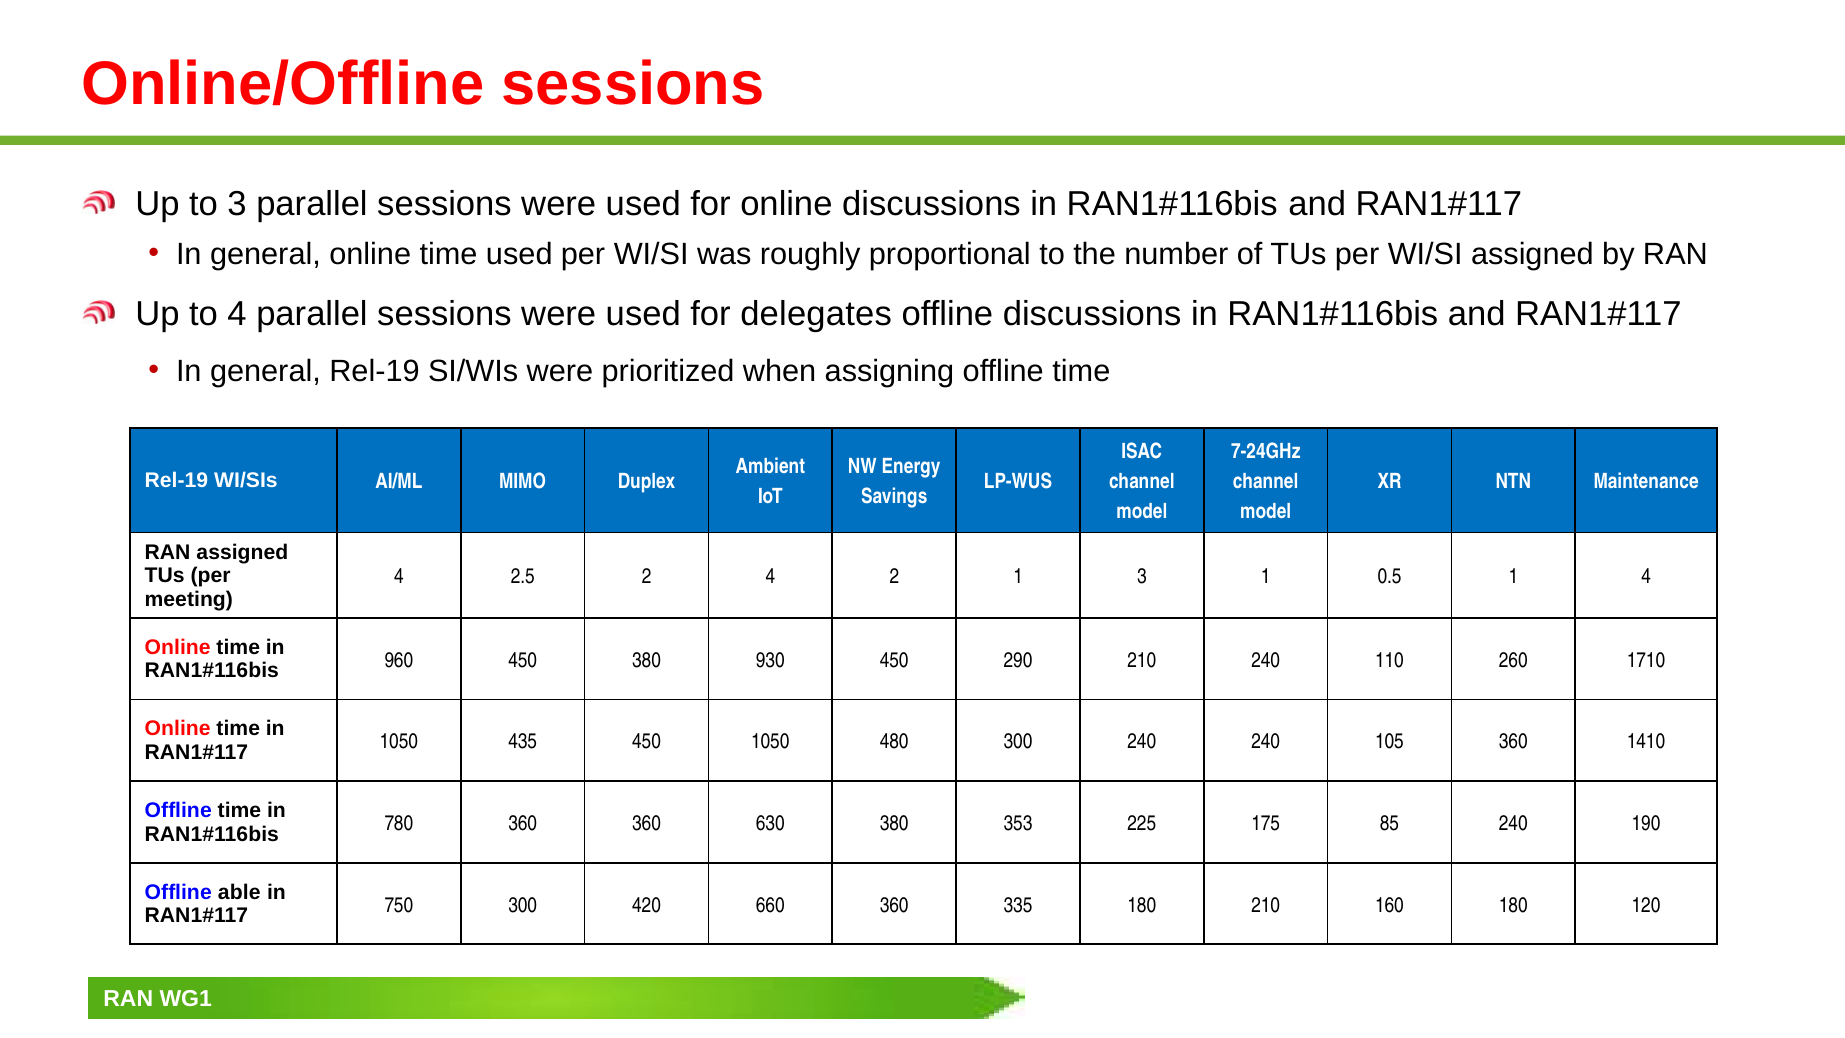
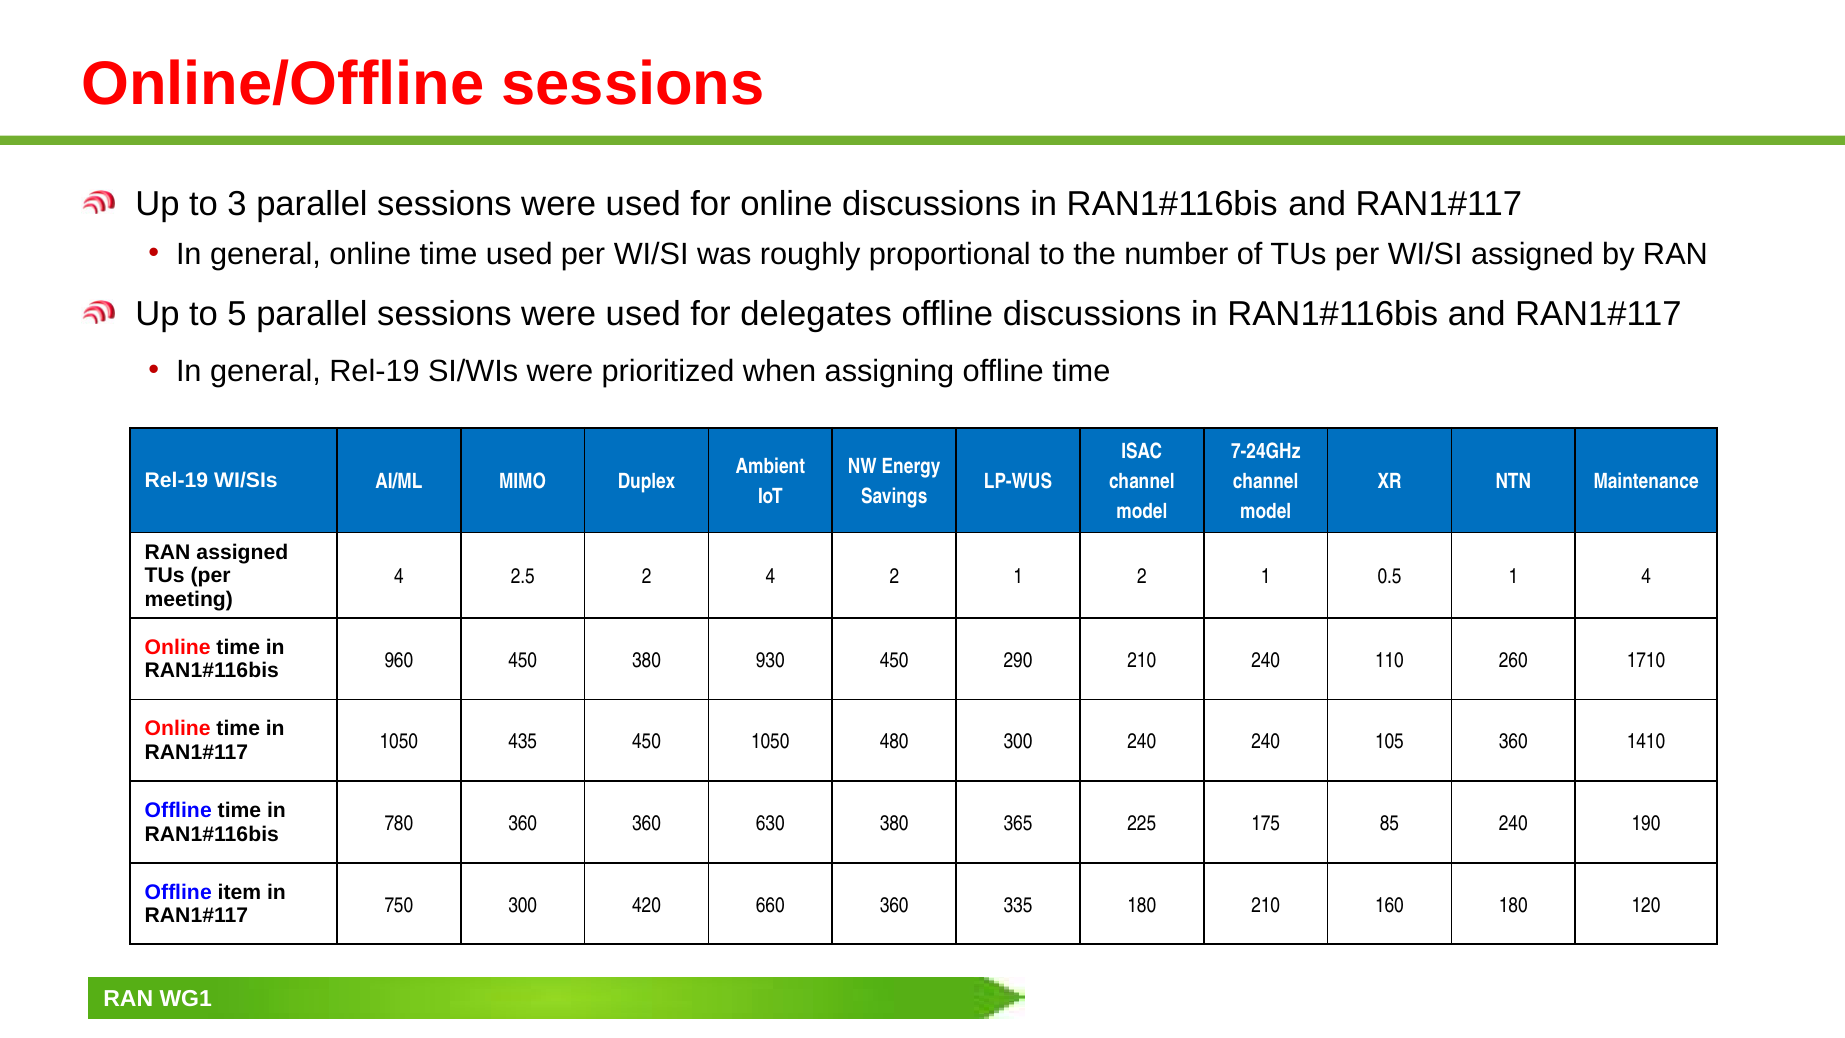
to 4: 4 -> 5
1 3: 3 -> 2
353: 353 -> 365
able: able -> item
